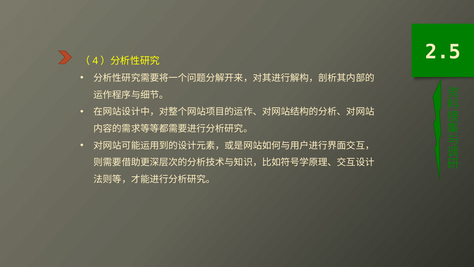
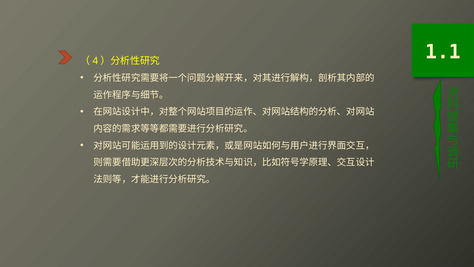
2.5: 2.5 -> 1.1
